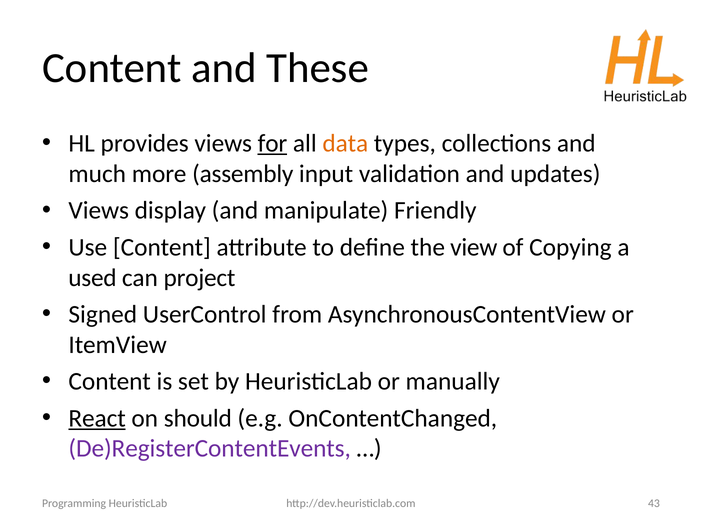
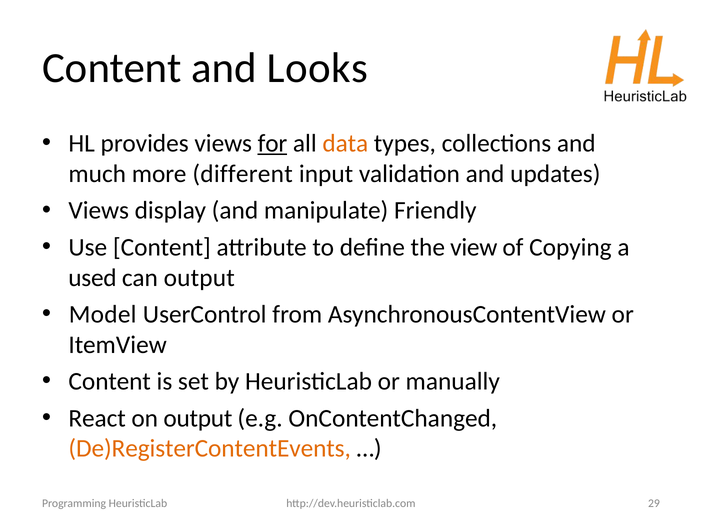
These: These -> Looks
assembly: assembly -> different
can project: project -> output
Signed: Signed -> Model
React underline: present -> none
on should: should -> output
De)RegisterContentEvents colour: purple -> orange
43: 43 -> 29
